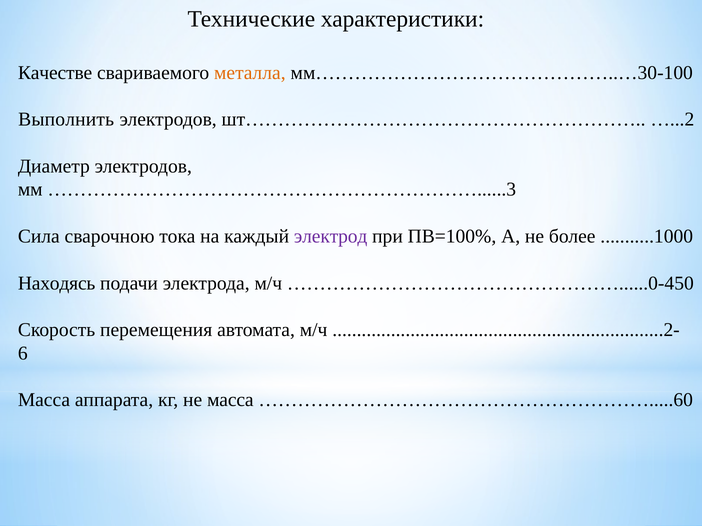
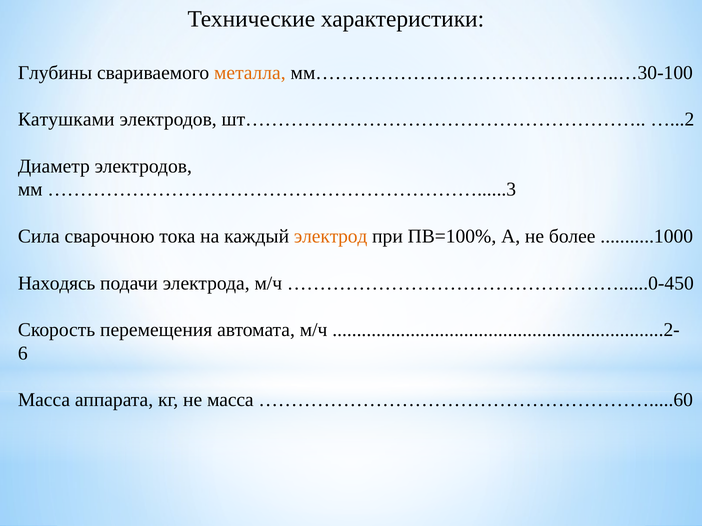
Качестве: Качестве -> Глубины
Выполнить: Выполнить -> Катушками
электрод colour: purple -> orange
